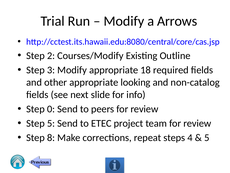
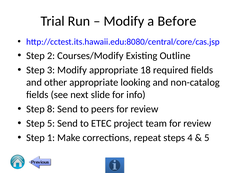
Arrows: Arrows -> Before
0: 0 -> 8
8: 8 -> 1
